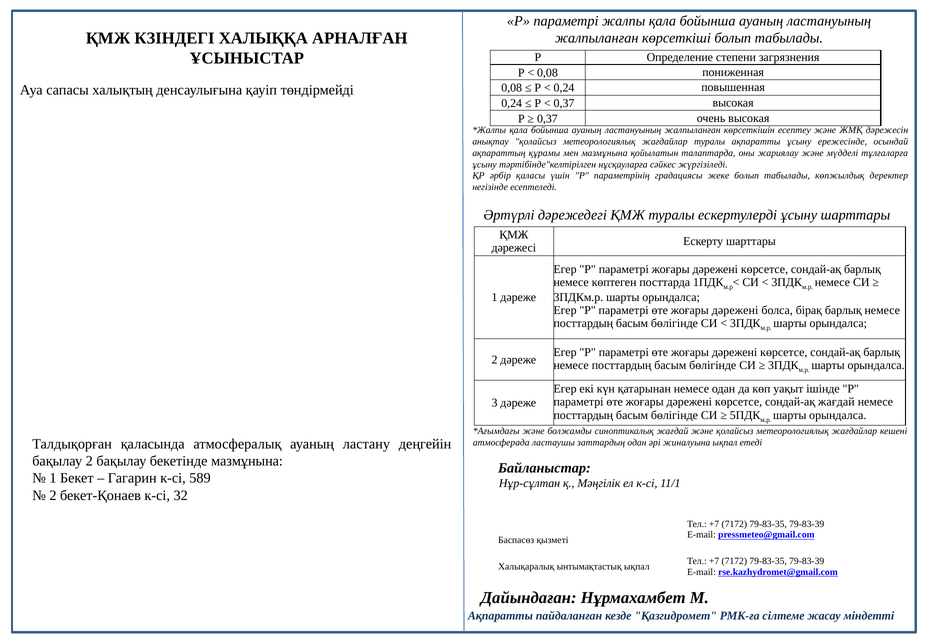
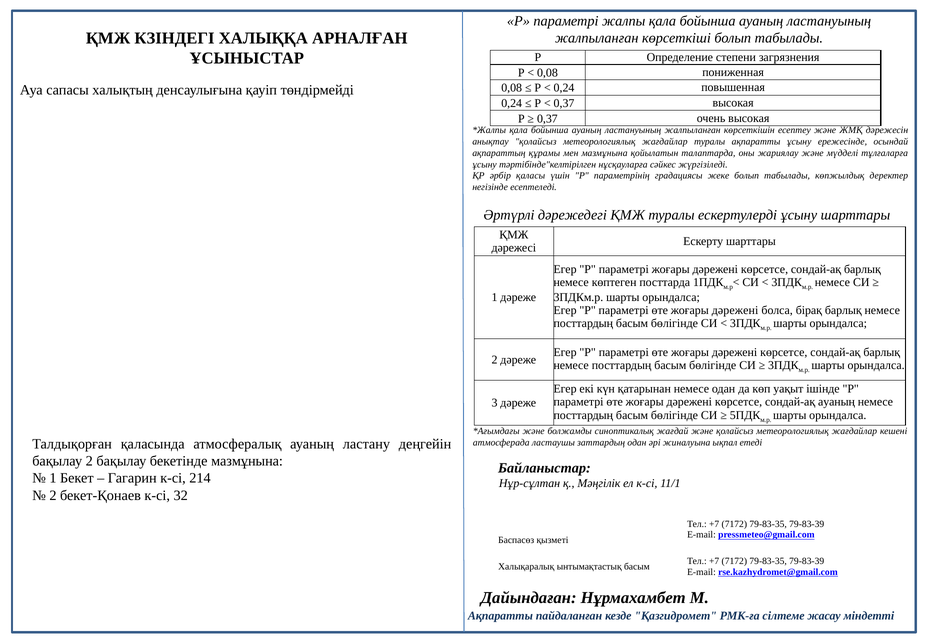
сондай-ақ жағдай: жағдай -> ауаның
589: 589 -> 214
ынтымақтастық ықпал: ықпал -> басым
